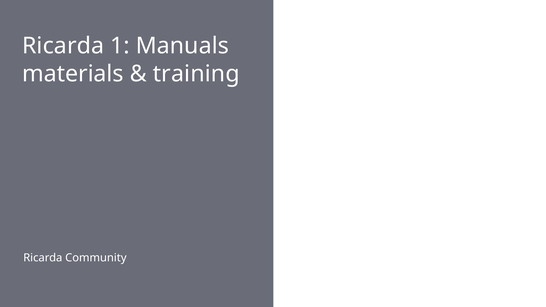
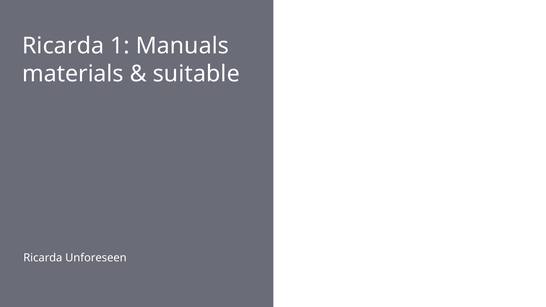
training: training -> suitable
Community: Community -> Unforeseen
